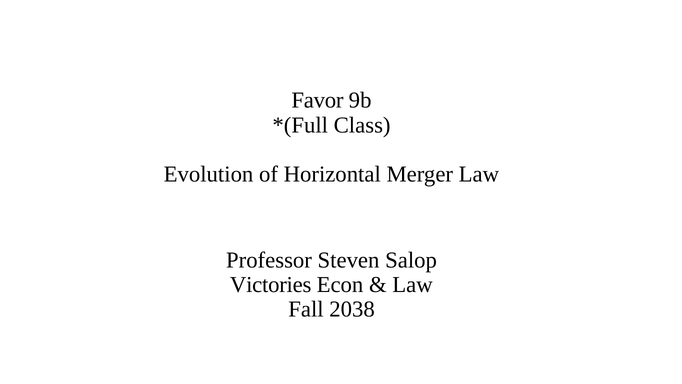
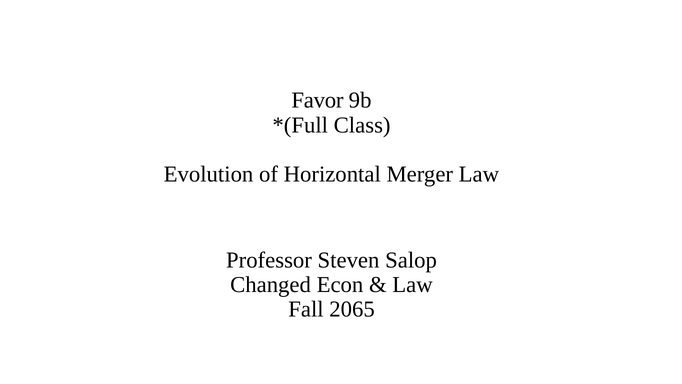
Victories: Victories -> Changed
2038: 2038 -> 2065
